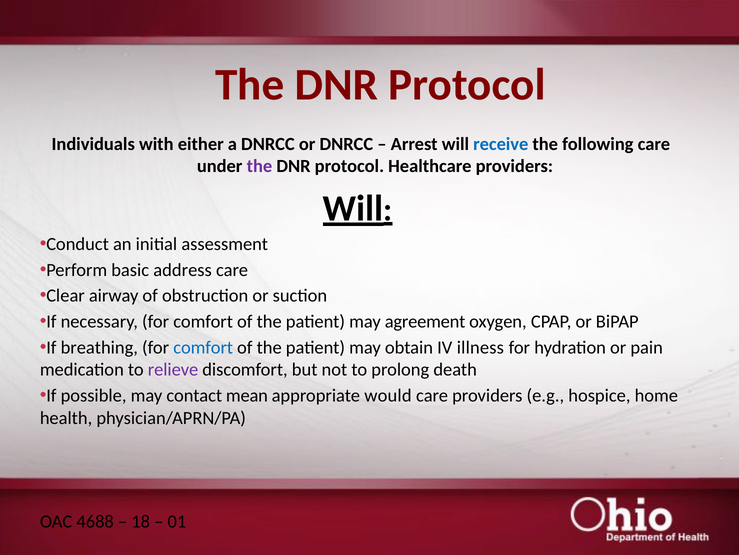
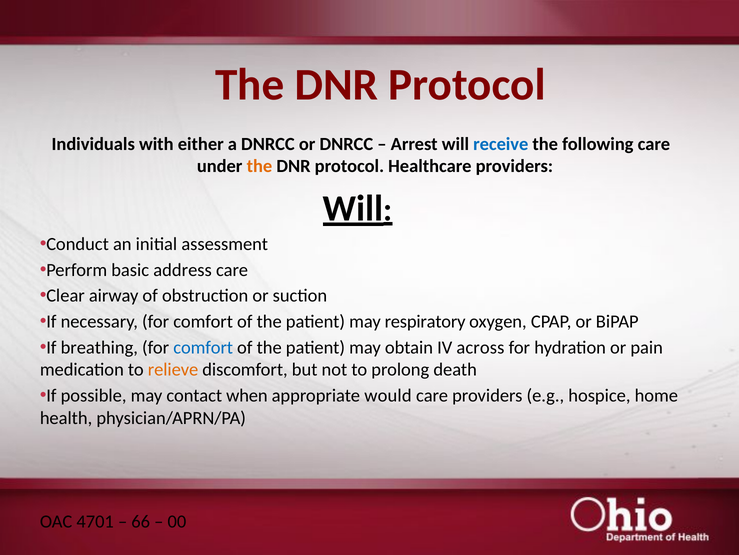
the at (259, 166) colour: purple -> orange
agreement: agreement -> respiratory
illness: illness -> across
relieve colour: purple -> orange
mean: mean -> when
4688: 4688 -> 4701
18: 18 -> 66
01: 01 -> 00
